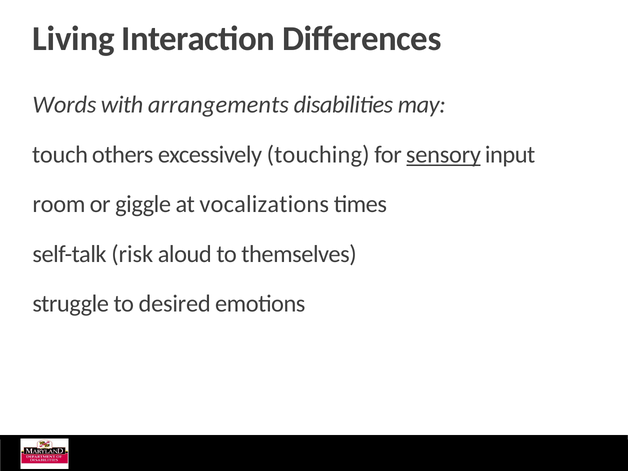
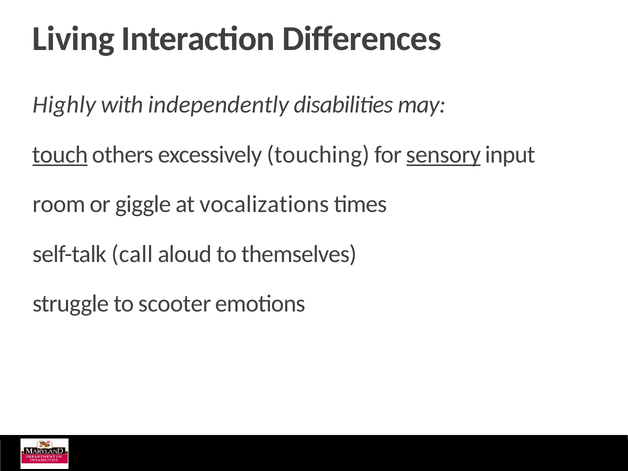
Words: Words -> Highly
arrangements: arrangements -> independently
touch underline: none -> present
risk: risk -> call
desired: desired -> scooter
